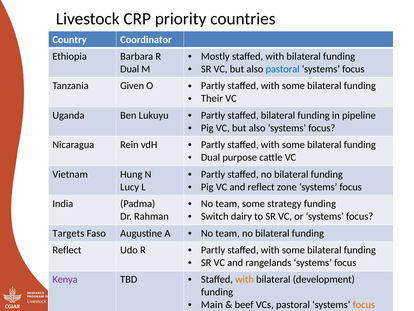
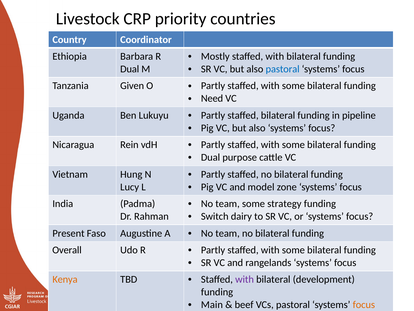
Their: Their -> Need
and reflect: reflect -> model
Targets: Targets -> Present
Reflect at (67, 250): Reflect -> Overall
Kenya colour: purple -> orange
with at (245, 279) colour: orange -> purple
